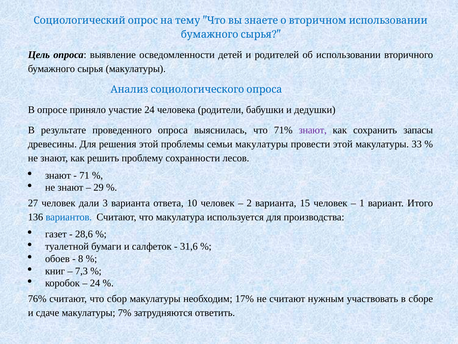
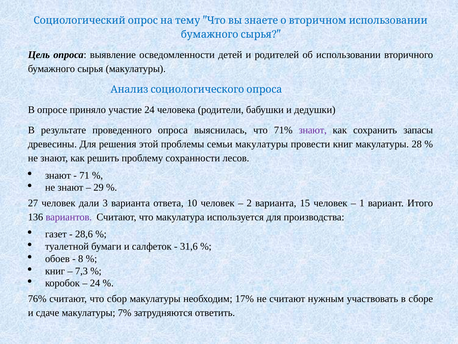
провести этой: этой -> книг
33: 33 -> 28
вариантов colour: blue -> purple
